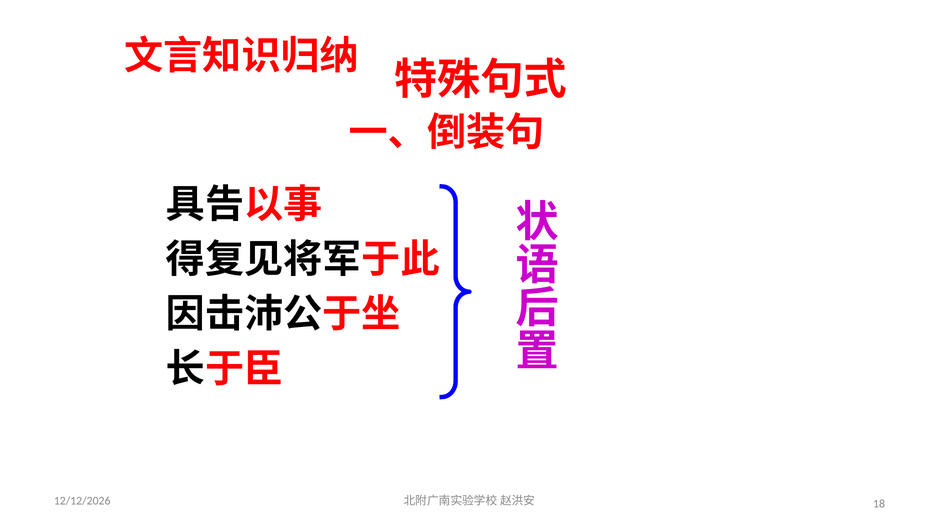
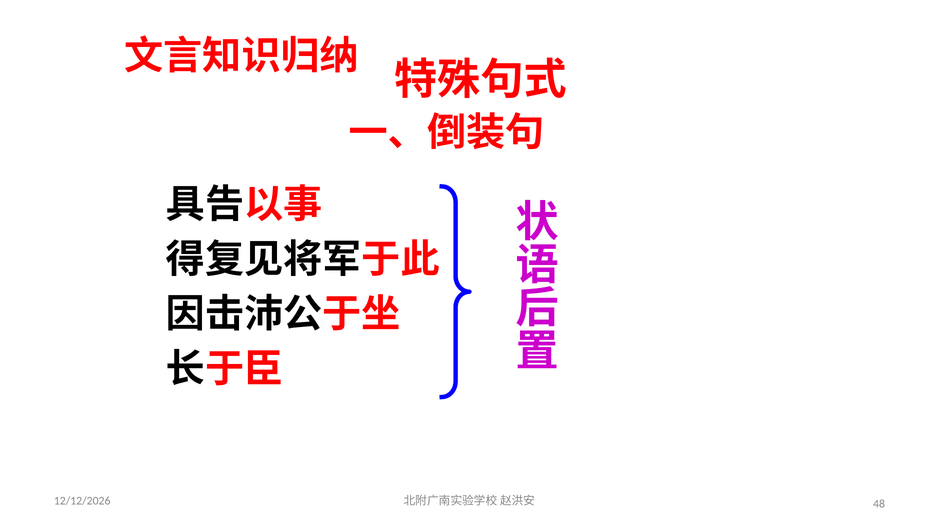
18: 18 -> 48
